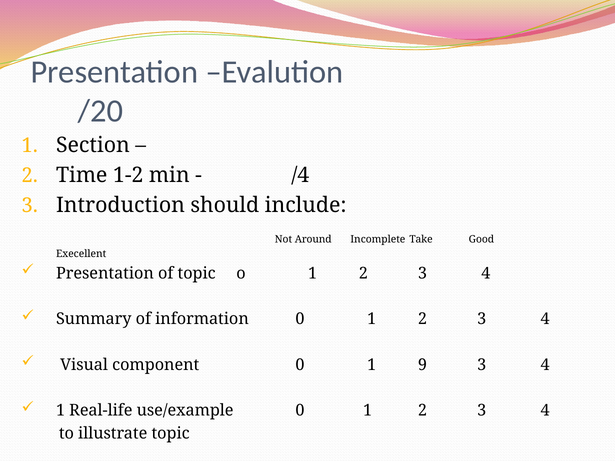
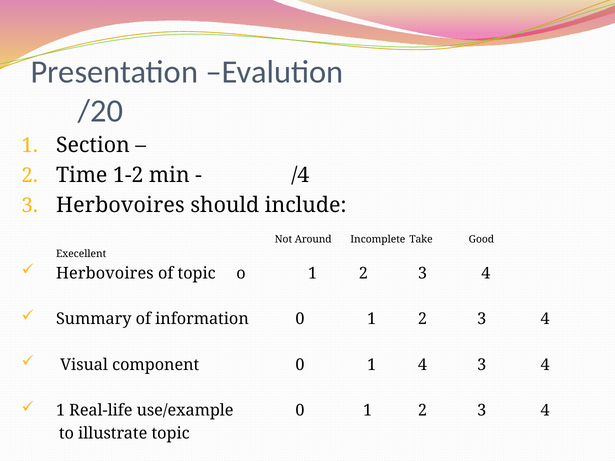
3 Introduction: Introduction -> Herbovoires
Presentation at (105, 274): Presentation -> Herbovoires
1 9: 9 -> 4
